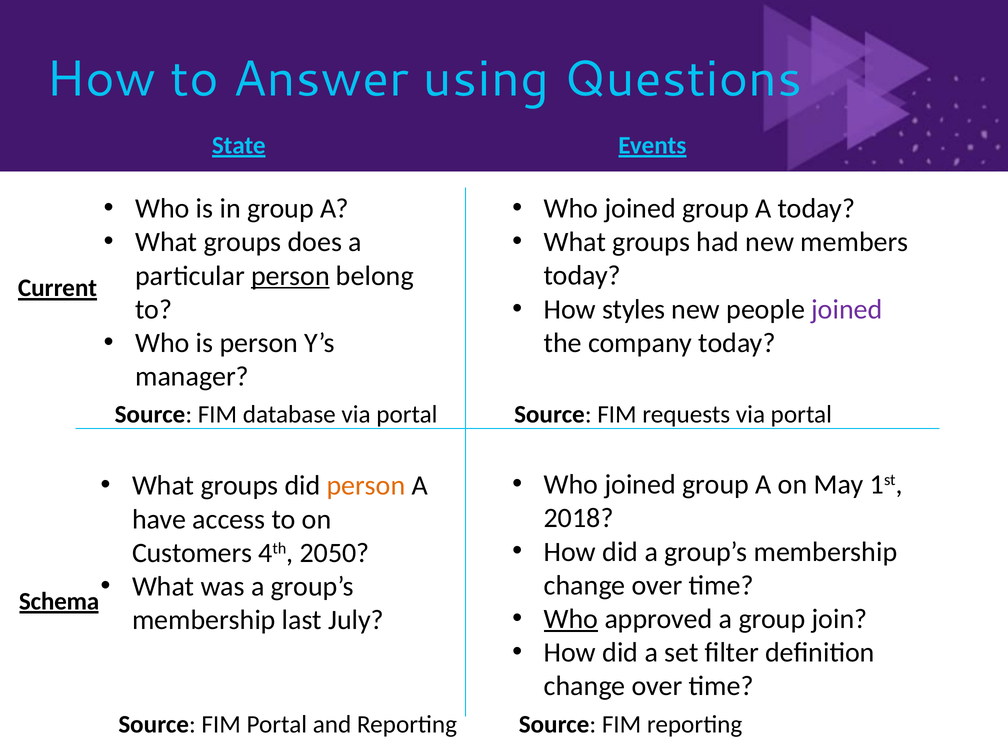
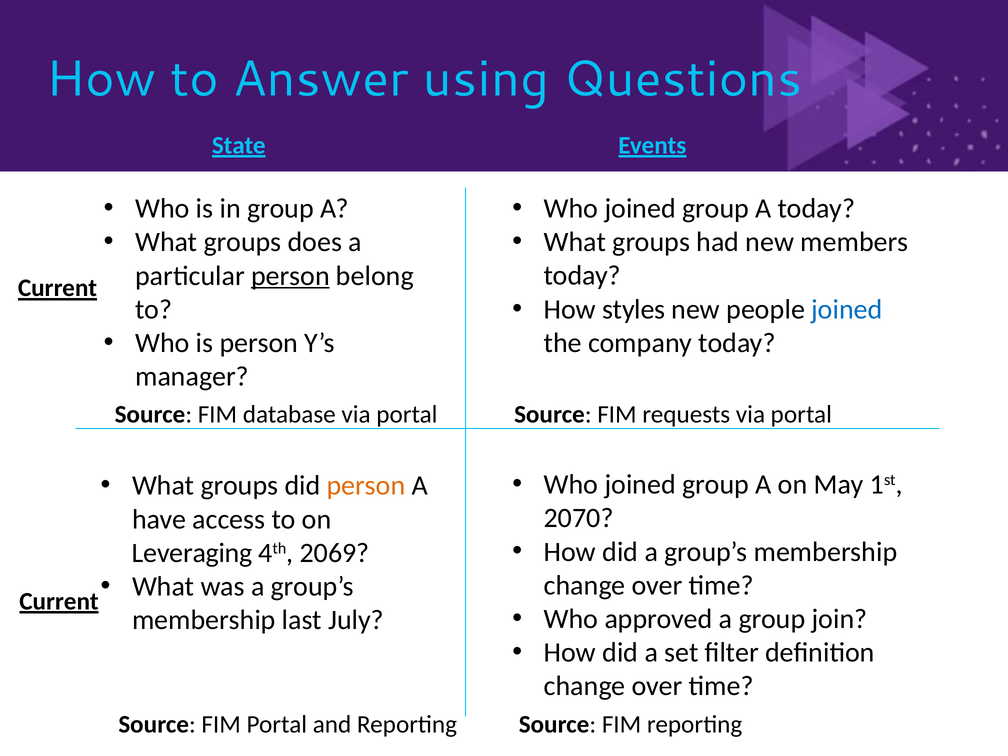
joined at (847, 309) colour: purple -> blue
2018: 2018 -> 2070
Customers: Customers -> Leveraging
2050: 2050 -> 2069
Schema at (59, 601): Schema -> Current
Who at (571, 619) underline: present -> none
